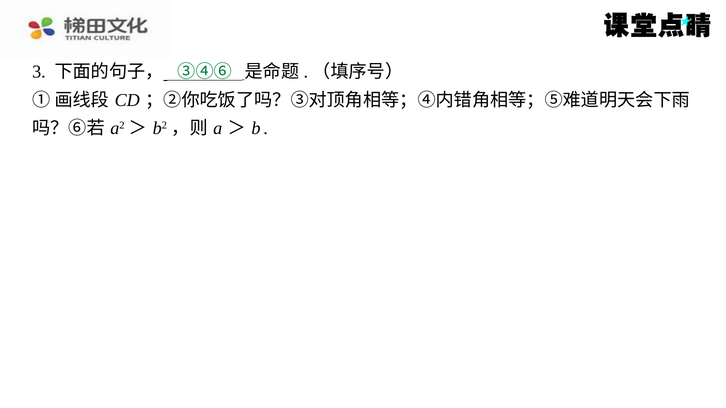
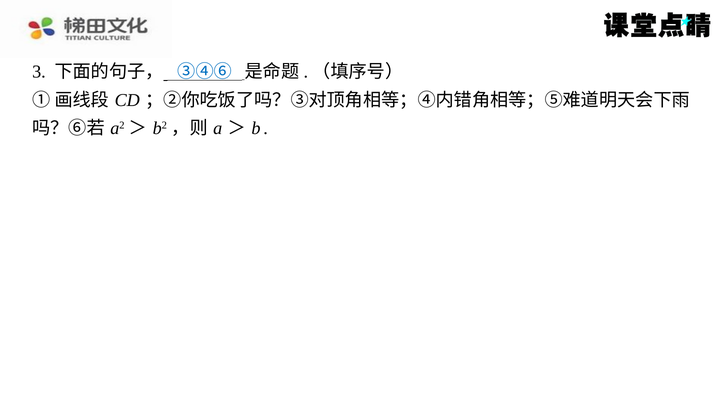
③④⑥ colour: green -> blue
